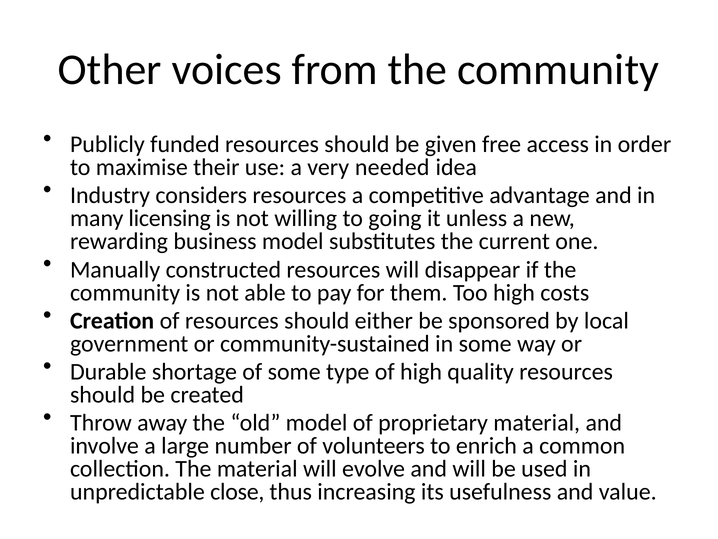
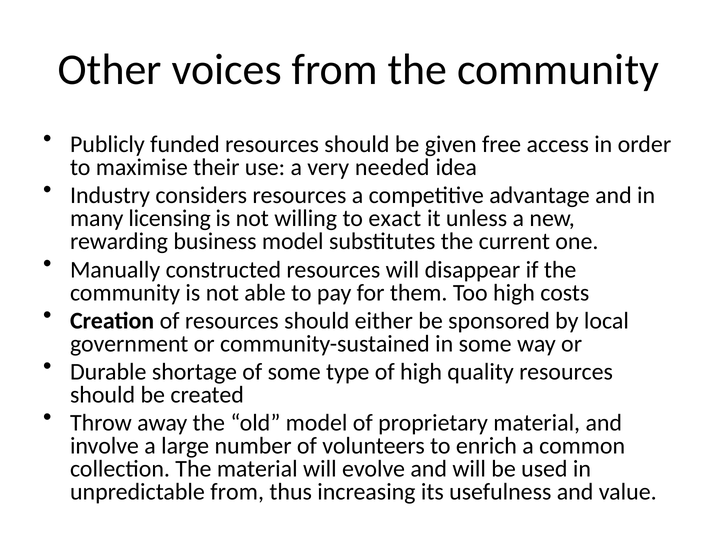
going: going -> exact
unpredictable close: close -> from
